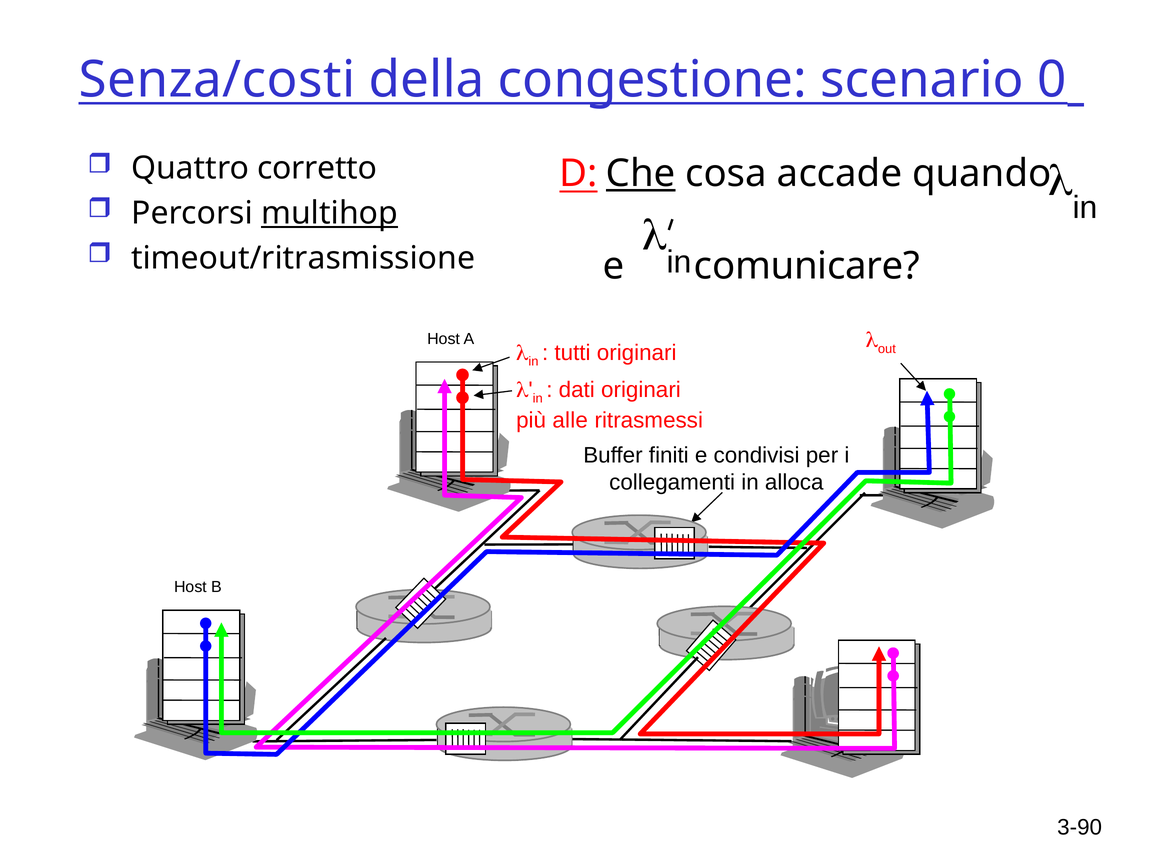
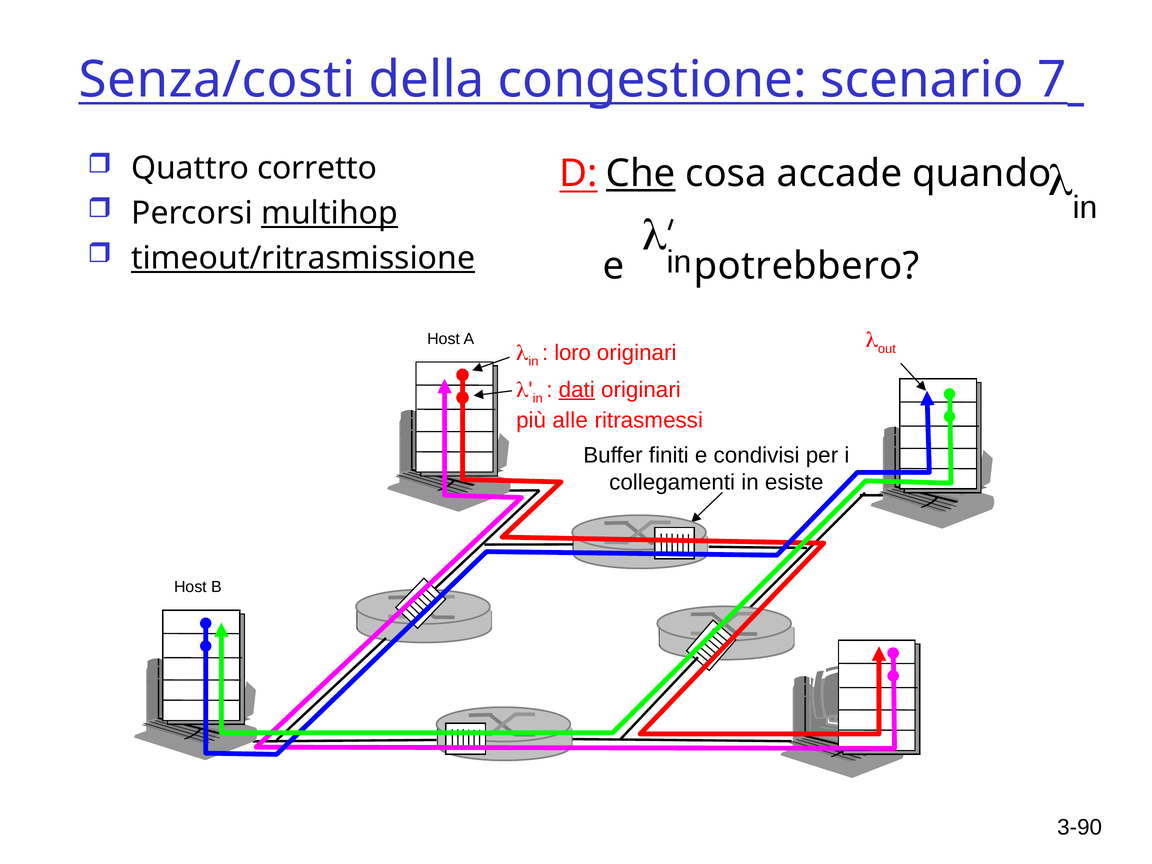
0: 0 -> 7
timeout/ritrasmissione underline: none -> present
comunicare: comunicare -> potrebbero
tutti: tutti -> loro
dati underline: none -> present
alloca: alloca -> esiste
